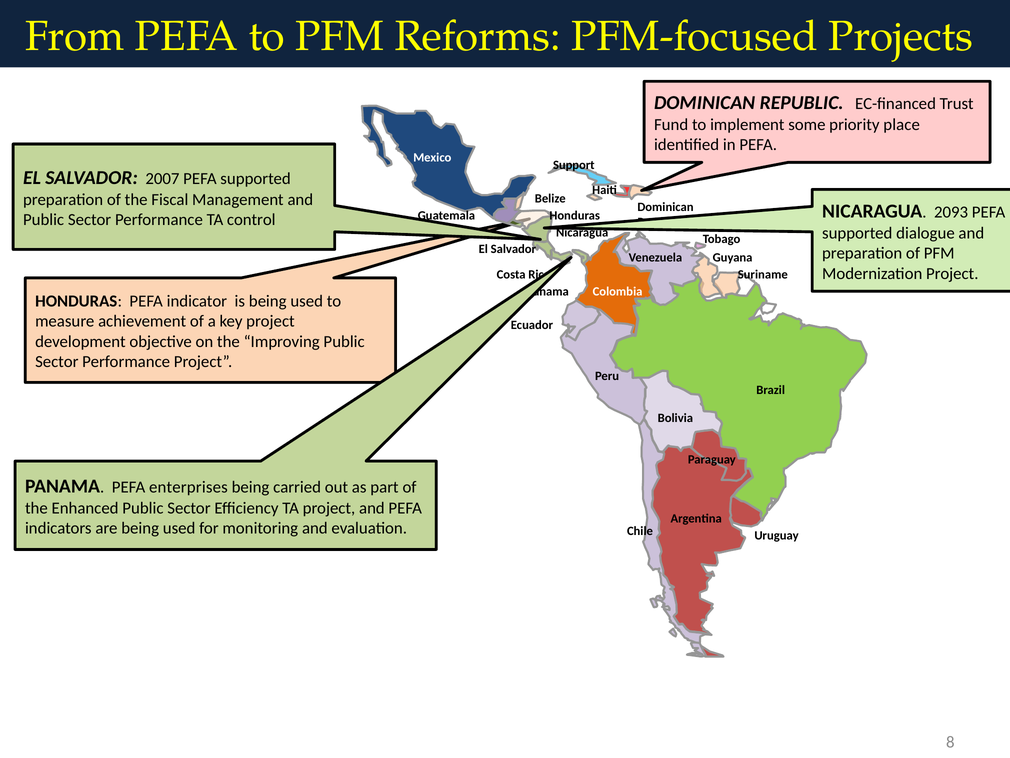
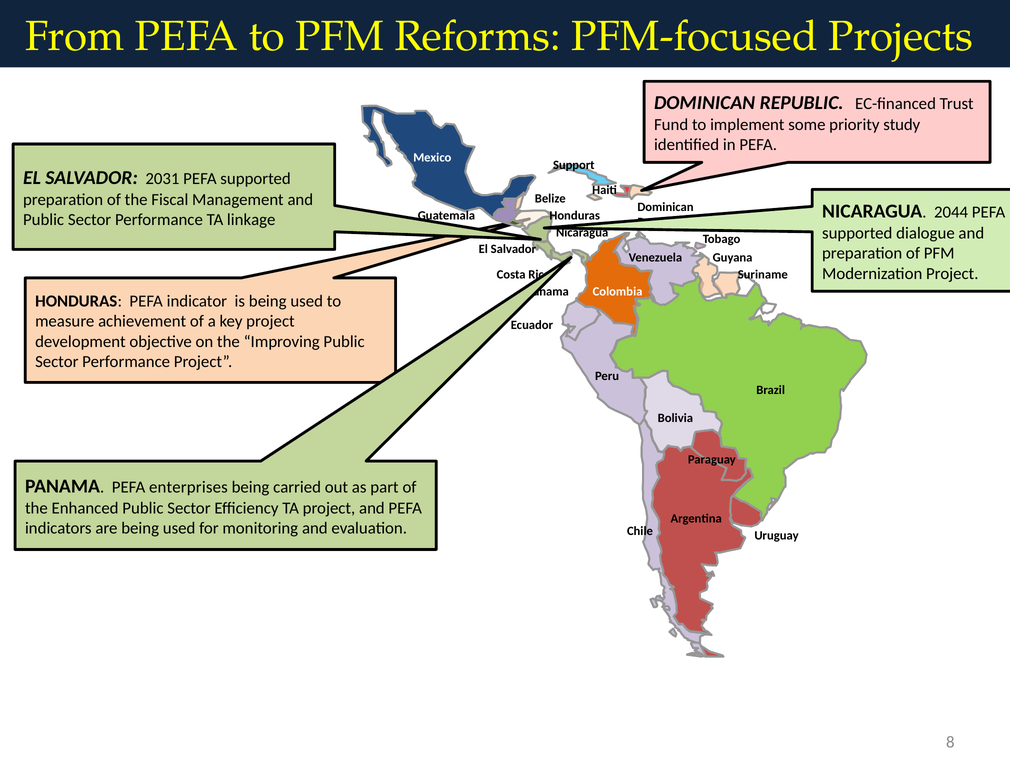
place: place -> study
2007: 2007 -> 2031
2093: 2093 -> 2044
control: control -> linkage
